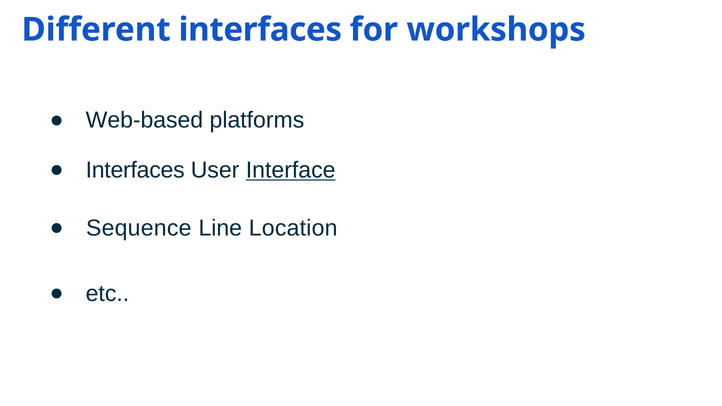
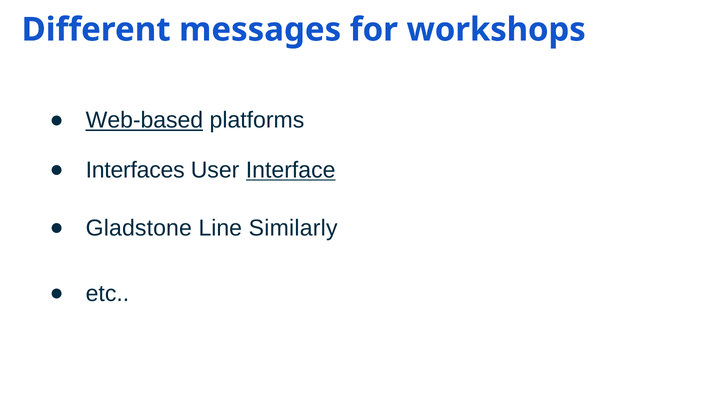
Different interfaces: interfaces -> messages
Web-based underline: none -> present
Sequence: Sequence -> Gladstone
Location: Location -> Similarly
